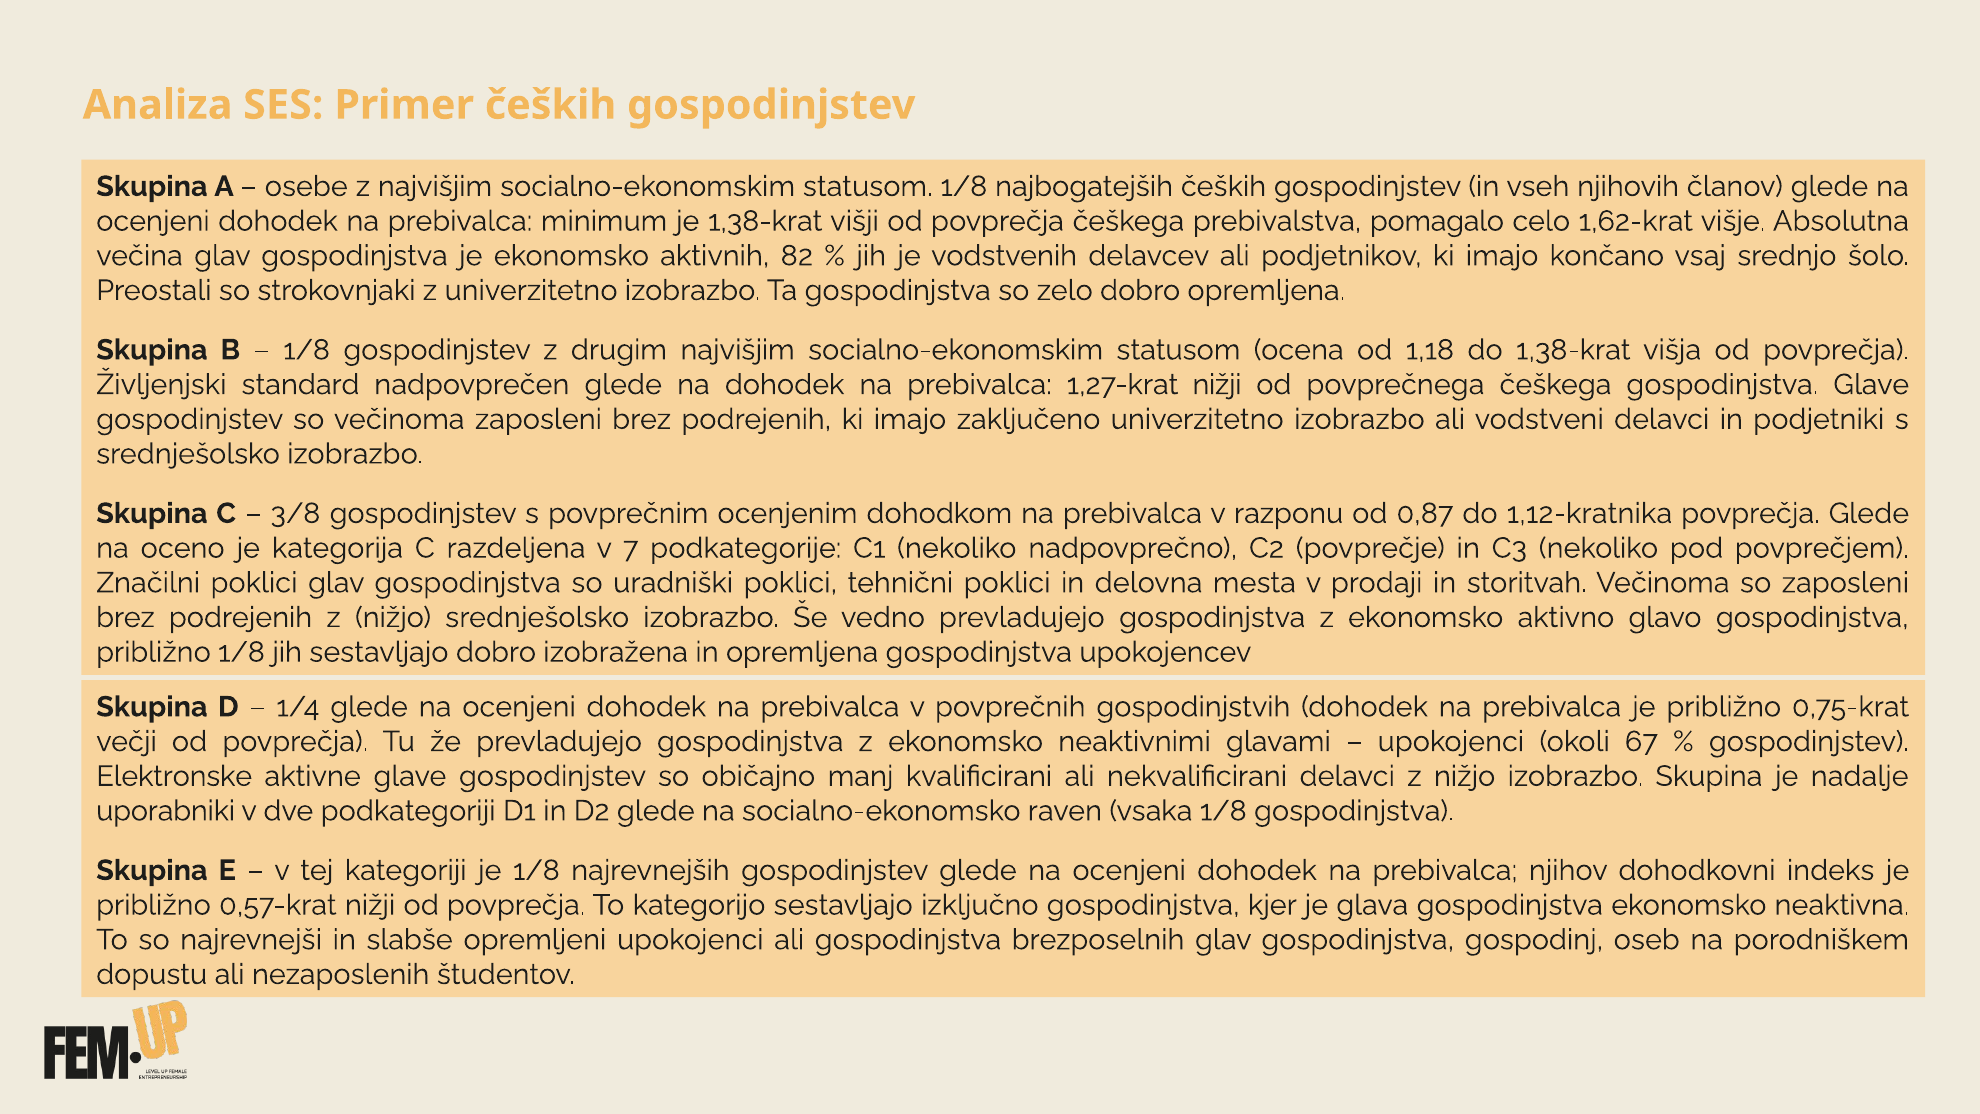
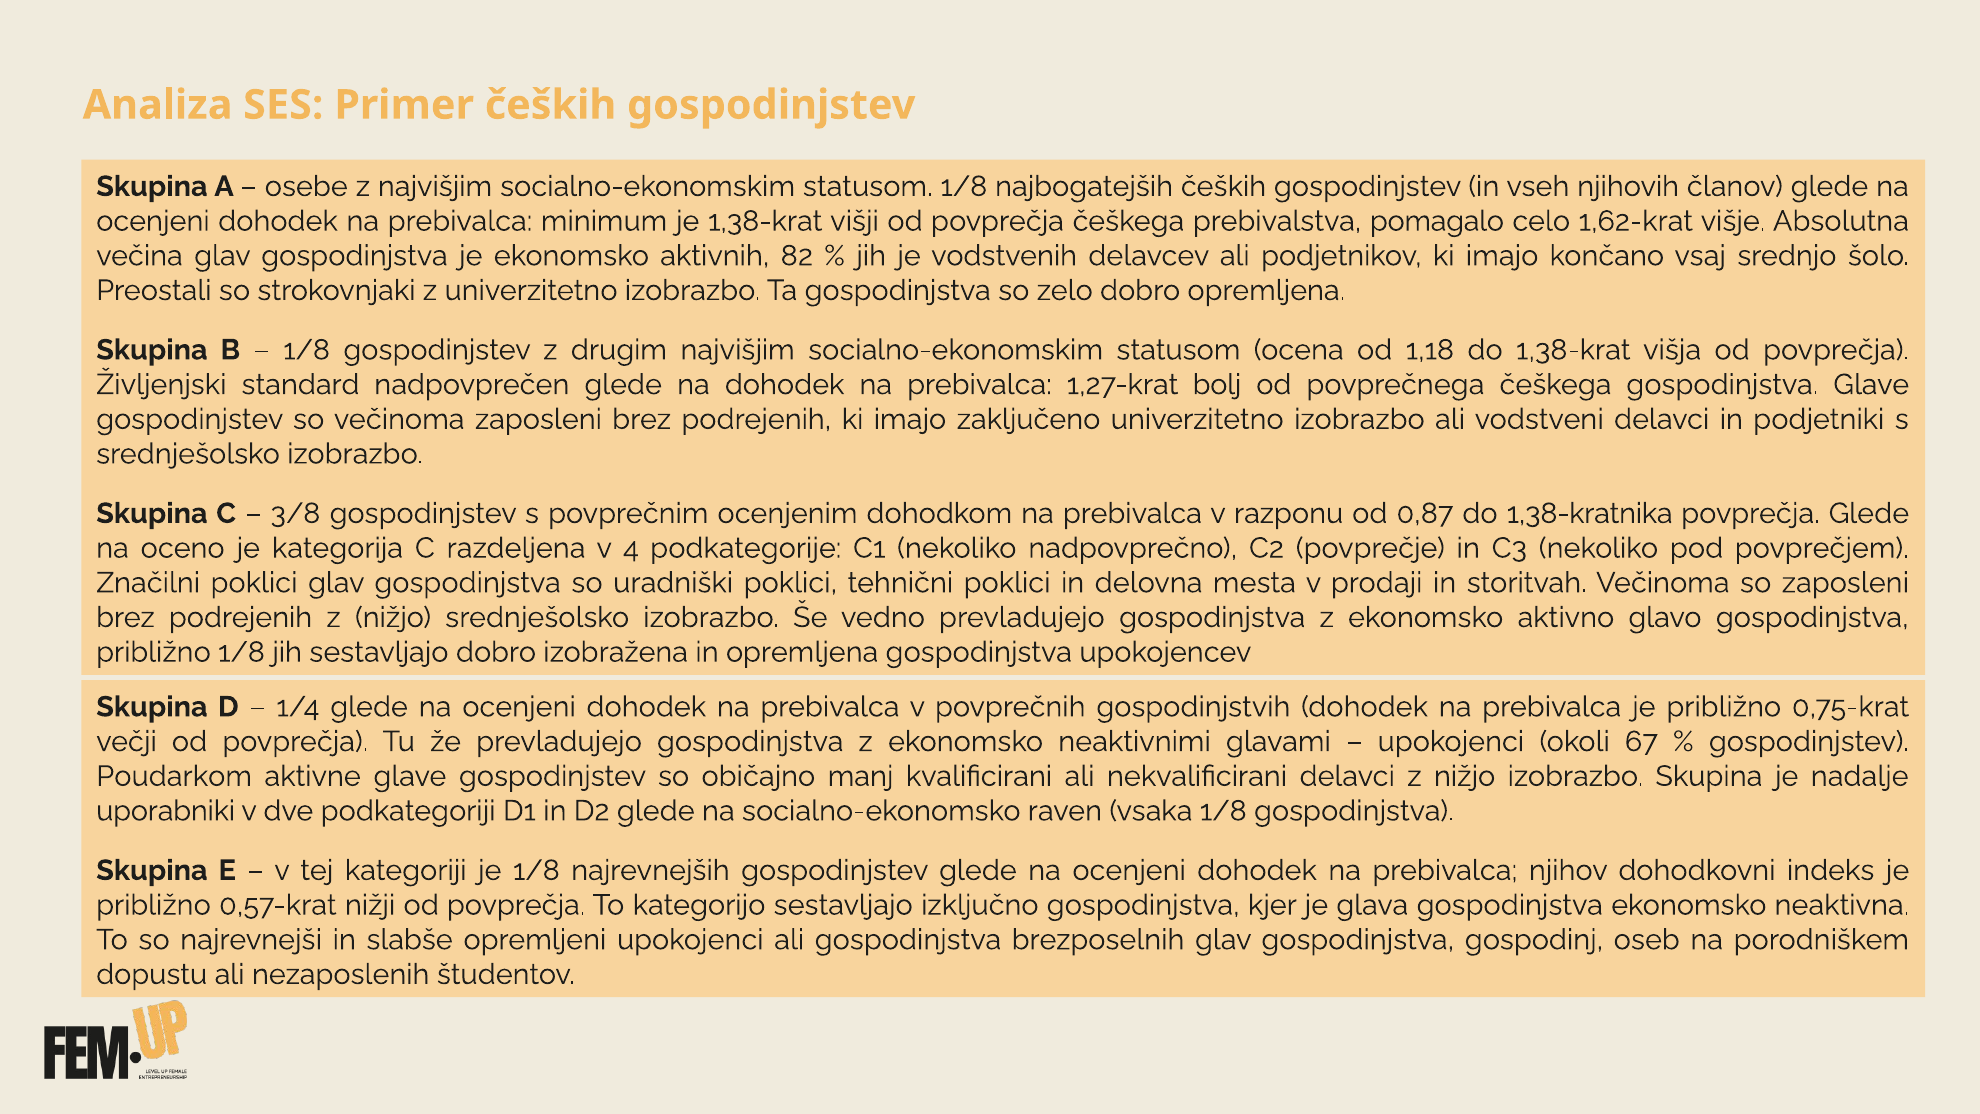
1,27-krat nižji: nižji -> bolj
1,12-kratnika: 1,12-kratnika -> 1,38-kratnika
7: 7 -> 4
Elektronske: Elektronske -> Poudarkom
